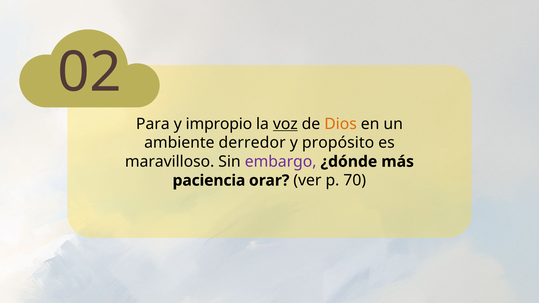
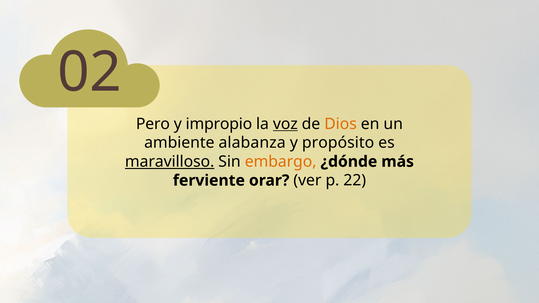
Para: Para -> Pero
derredor: derredor -> alabanza
maravilloso underline: none -> present
embargo colour: purple -> orange
paciencia: paciencia -> ferviente
70: 70 -> 22
